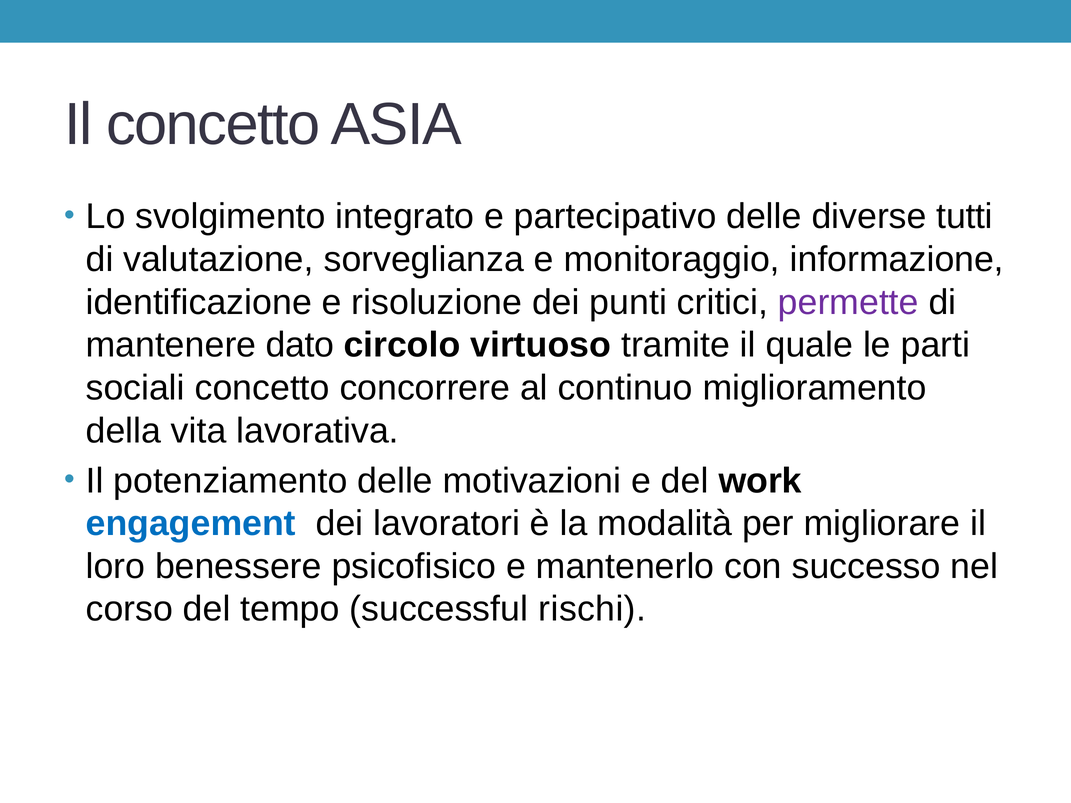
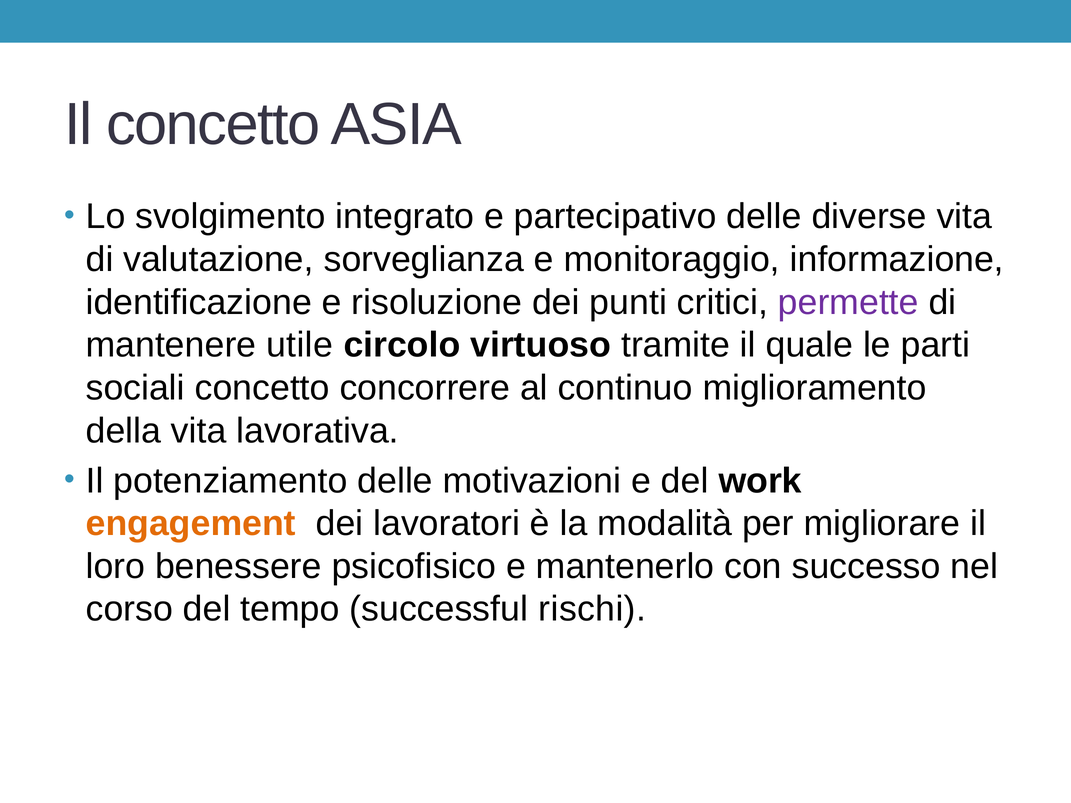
diverse tutti: tutti -> vita
dato: dato -> utile
engagement colour: blue -> orange
